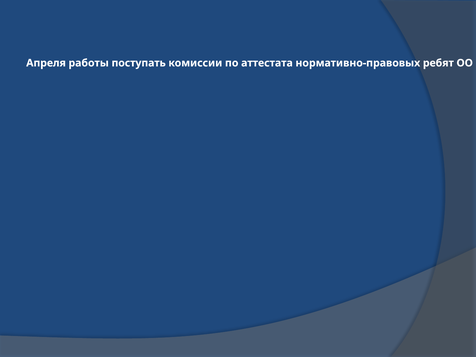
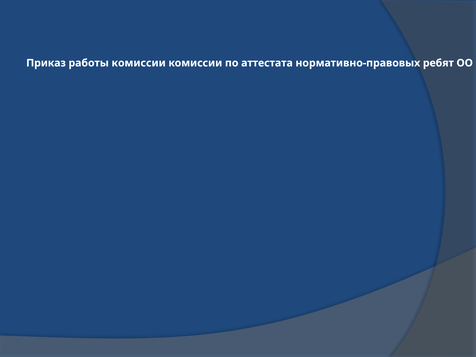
Апреля: Апреля -> Приказ
работы поступать: поступать -> комиссии
